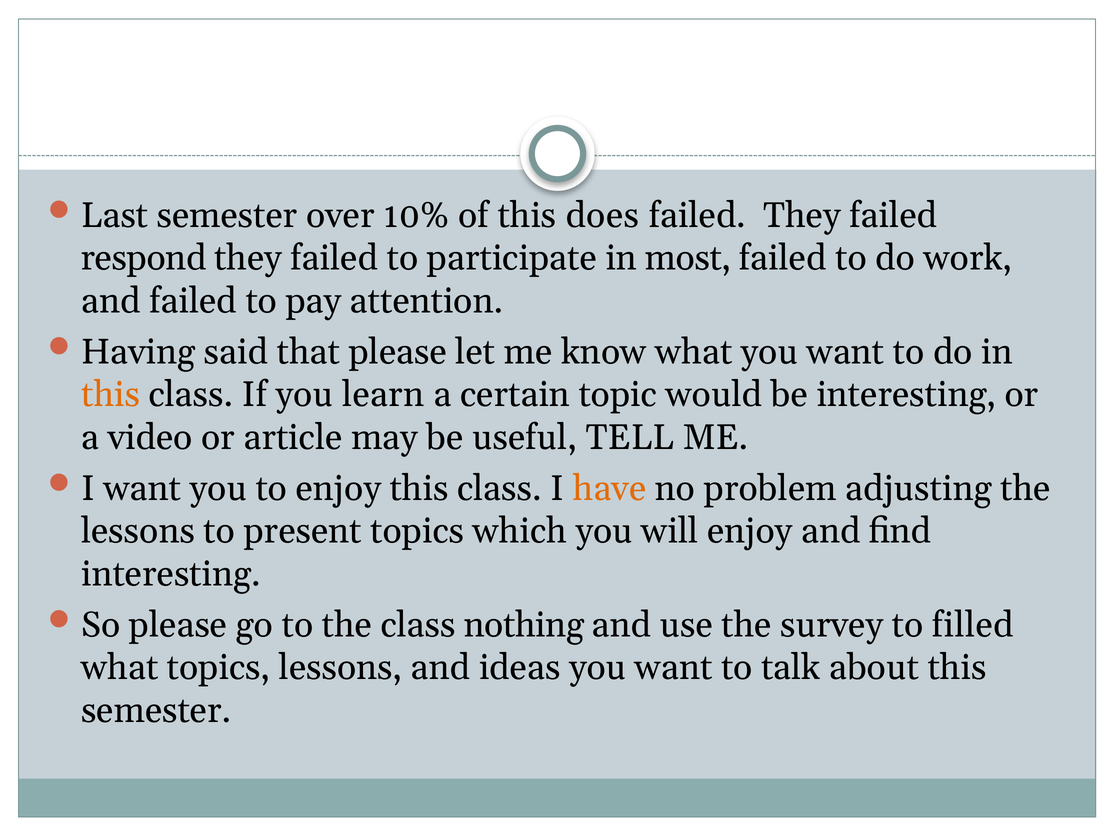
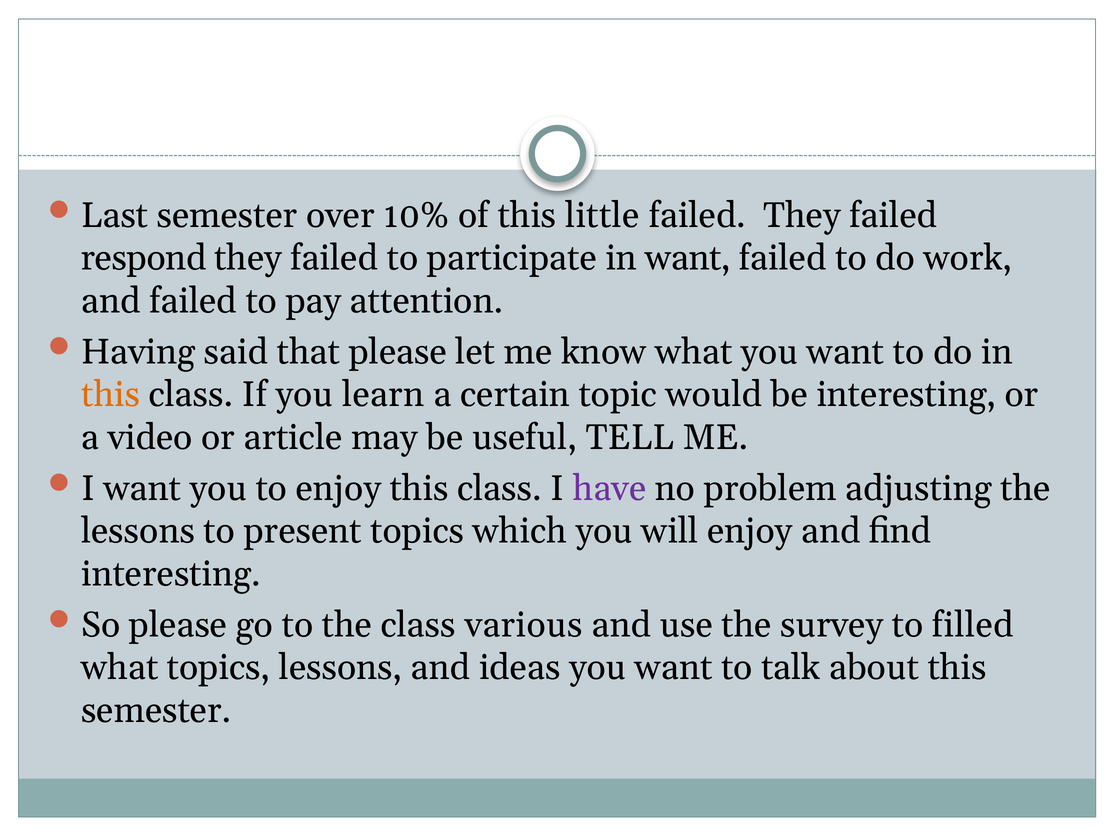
does: does -> little
in most: most -> want
have colour: orange -> purple
nothing: nothing -> various
